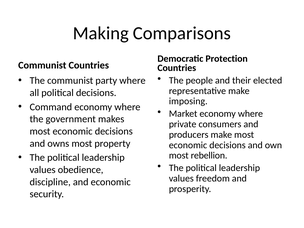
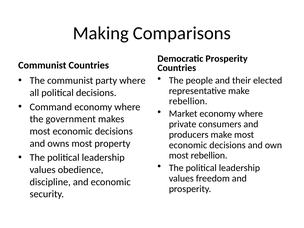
Democratic Protection: Protection -> Prosperity
imposing at (188, 101): imposing -> rebellion
